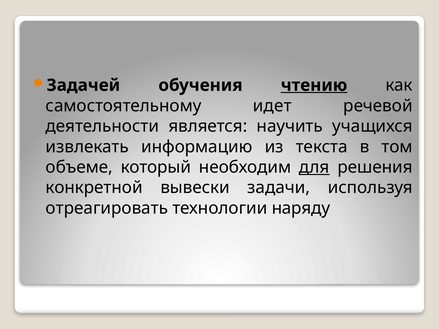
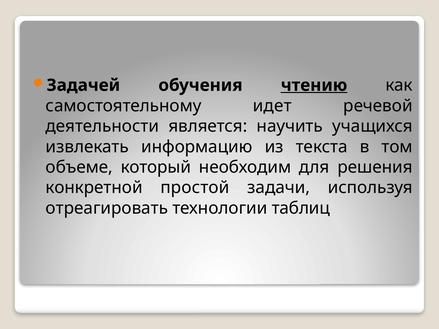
для underline: present -> none
вывески: вывески -> простой
наряду: наряду -> таблиц
